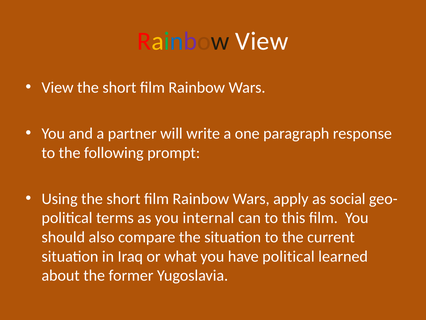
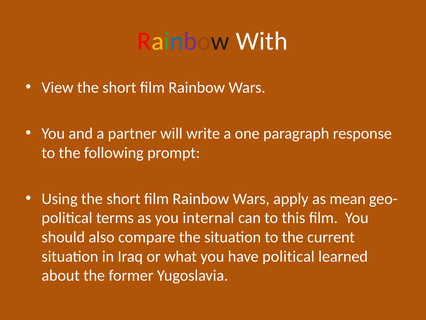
Rainbow View: View -> With
social: social -> mean
